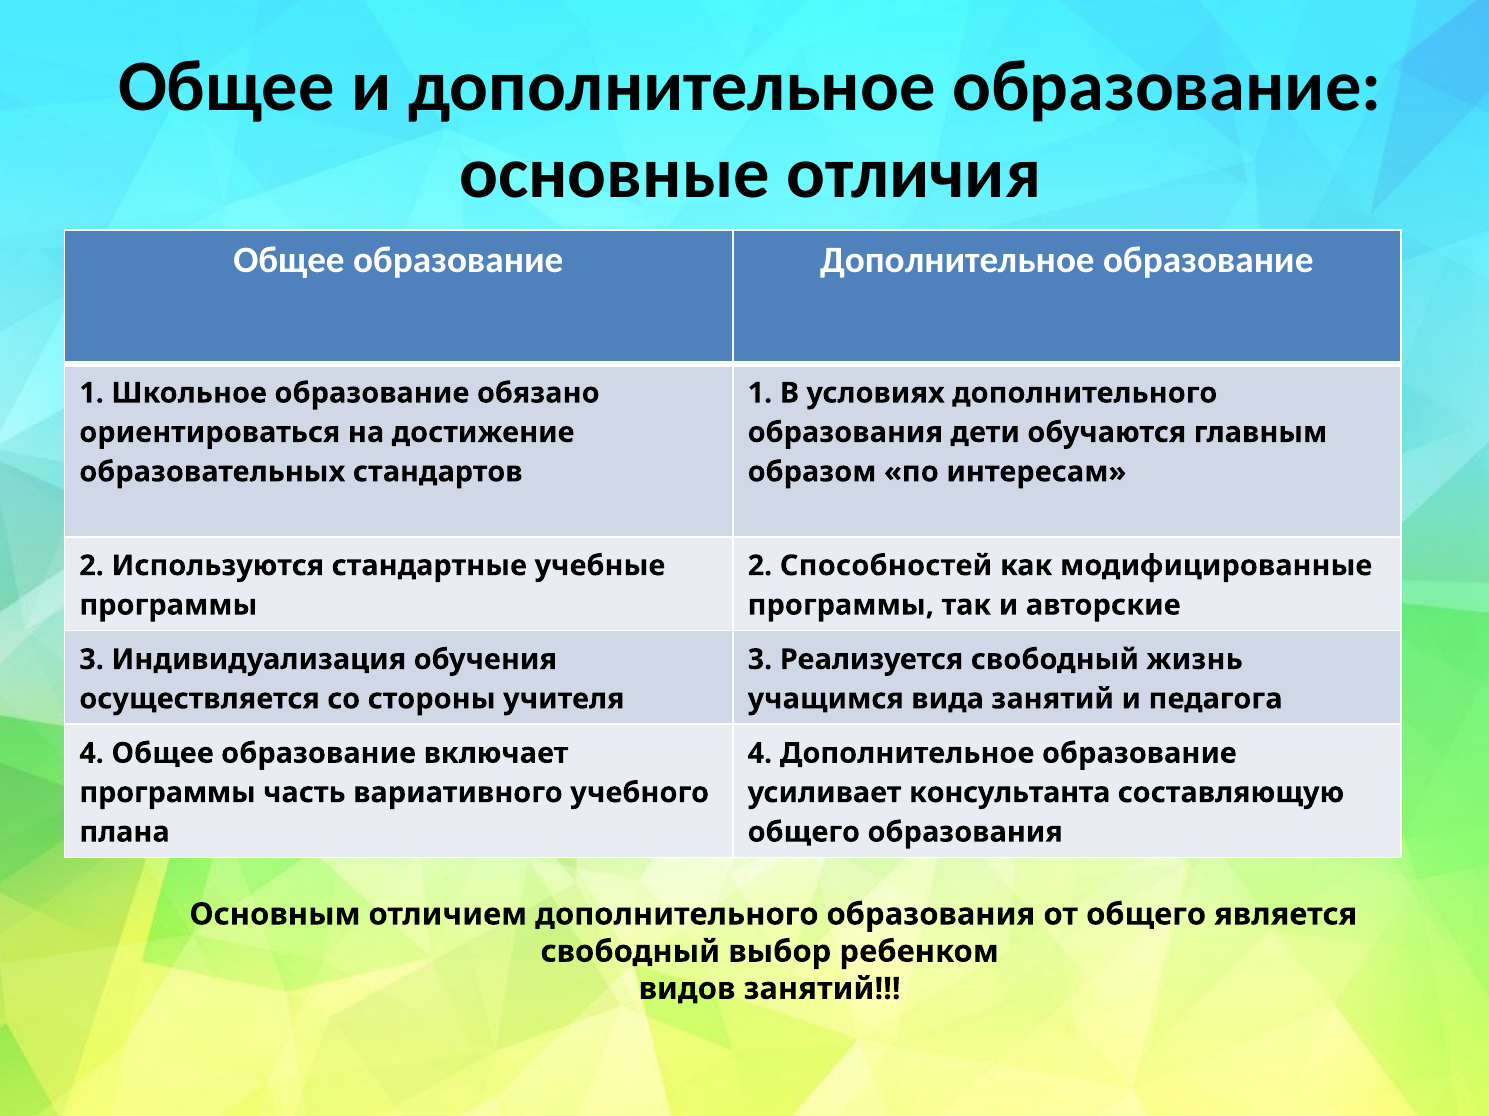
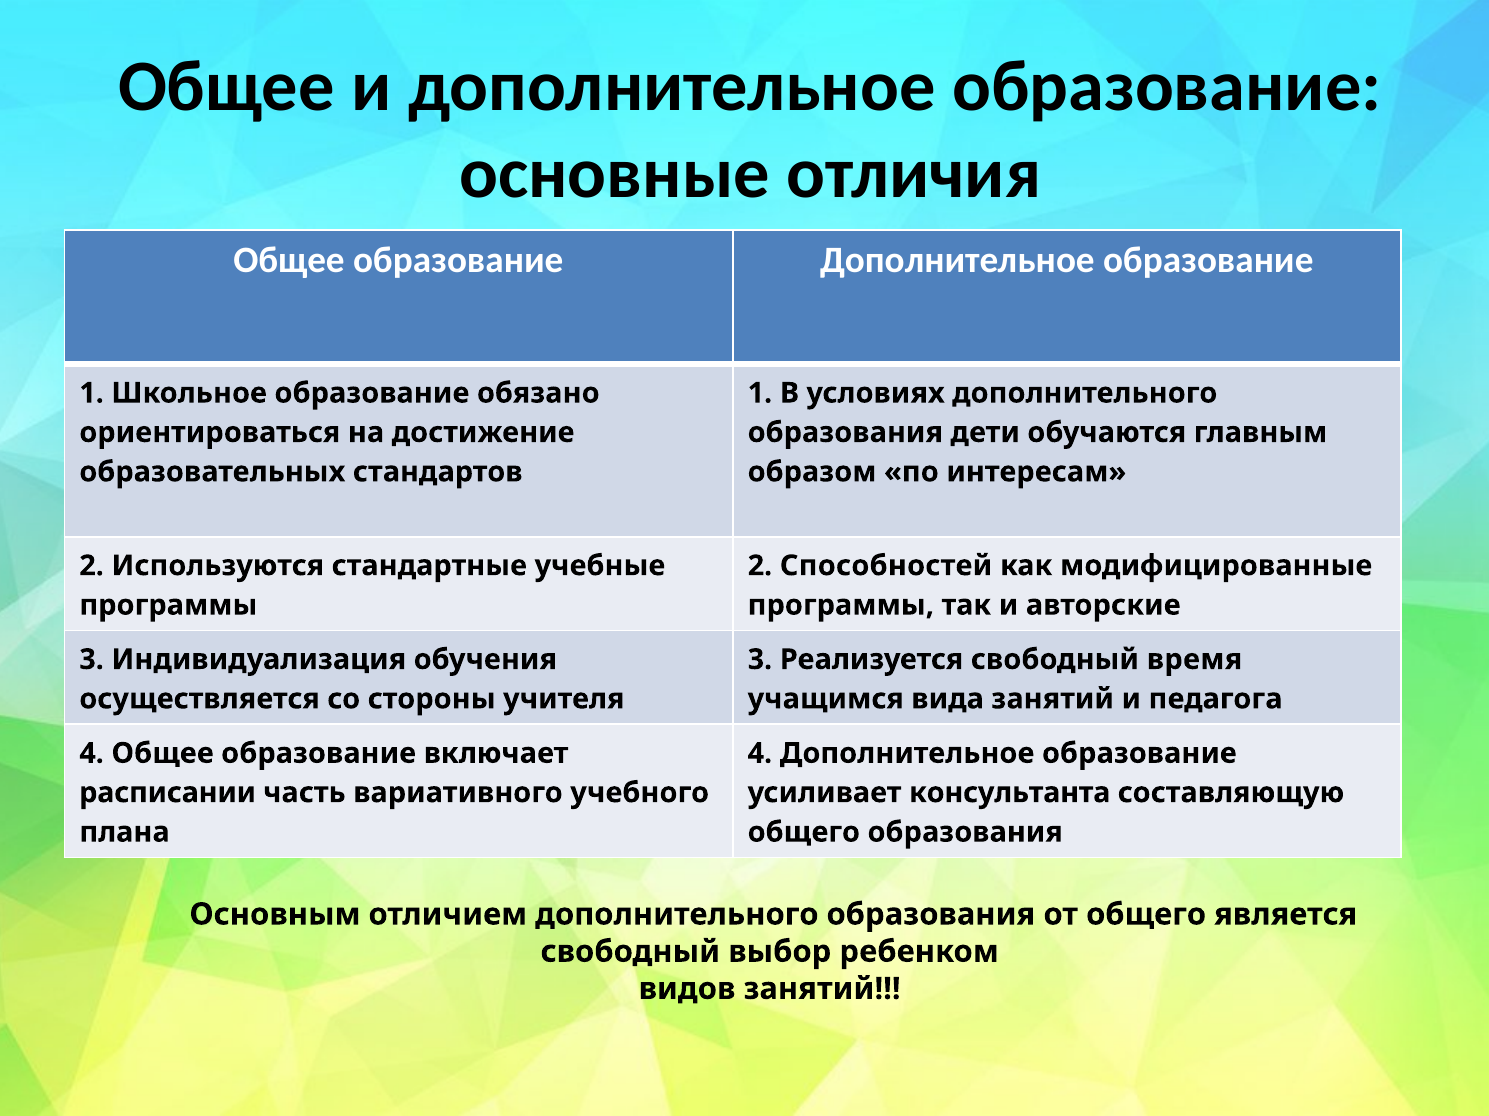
жизнь: жизнь -> время
программы at (168, 793): программы -> расписании
